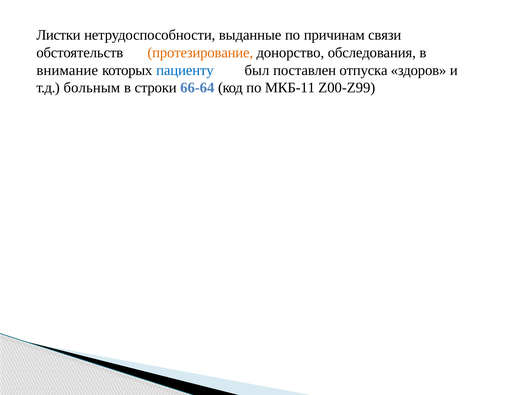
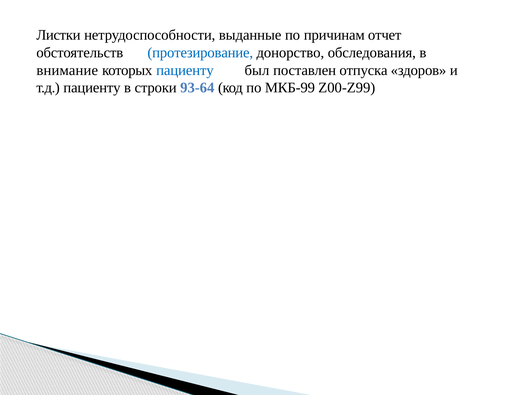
связи: связи -> отчет
протезирование colour: orange -> blue
т.д больным: больным -> пациенту
66-64: 66-64 -> 93-64
МКБ-11: МКБ-11 -> МКБ-99
